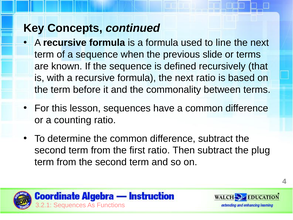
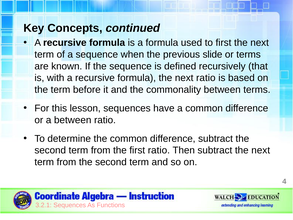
to line: line -> first
a counting: counting -> between
subtract the plug: plug -> next
